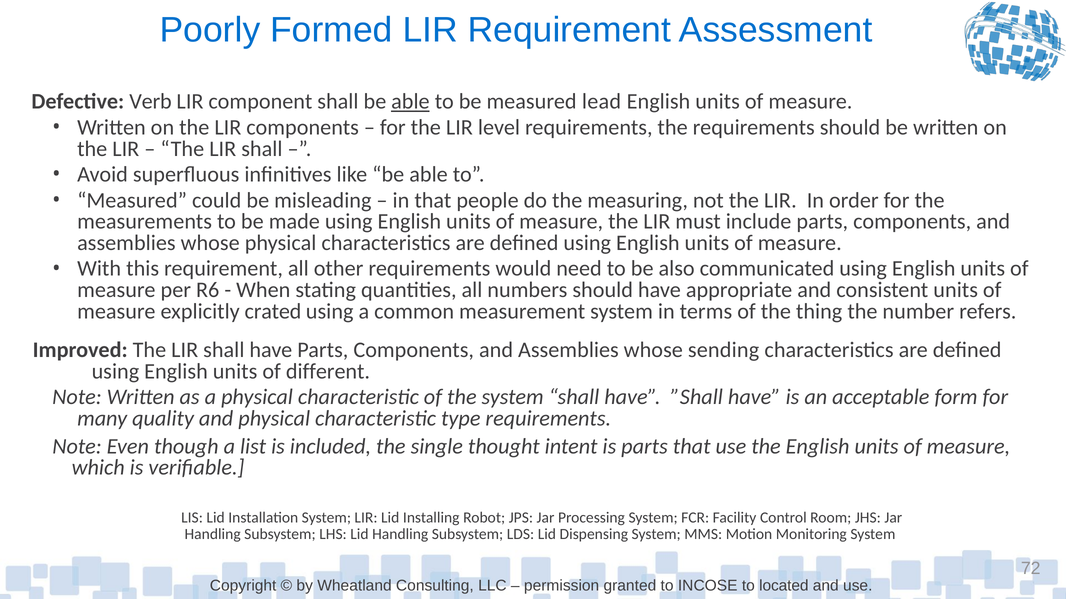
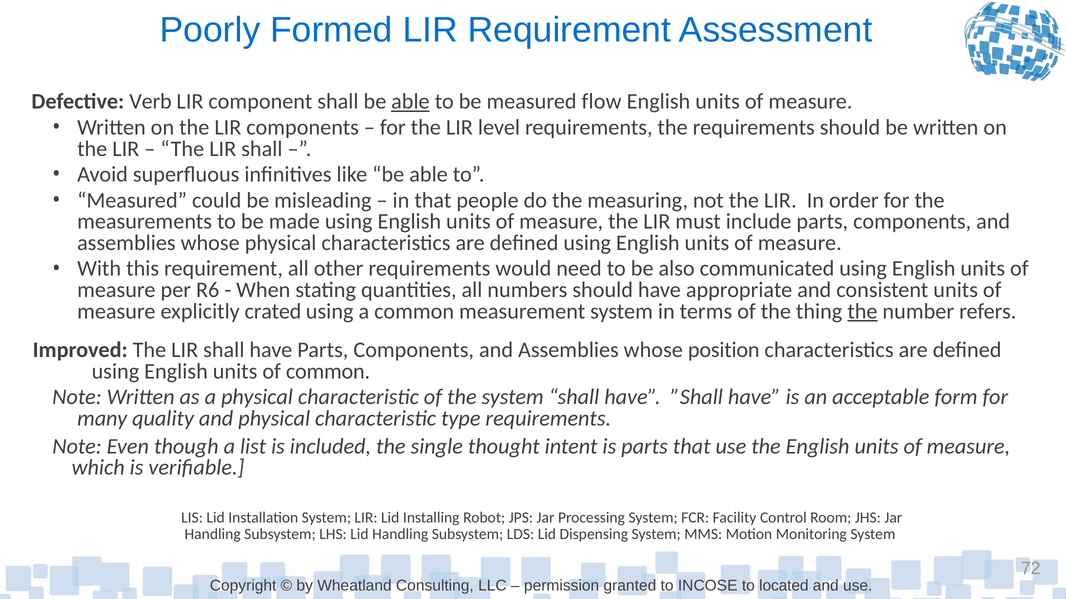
lead: lead -> flow
the at (862, 311) underline: none -> present
sending: sending -> position
of different: different -> common
